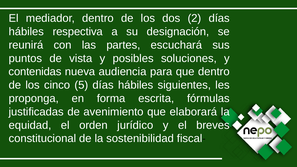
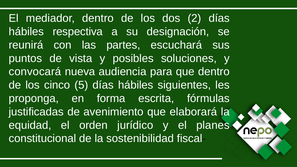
contenidas: contenidas -> convocará
breves: breves -> planes
